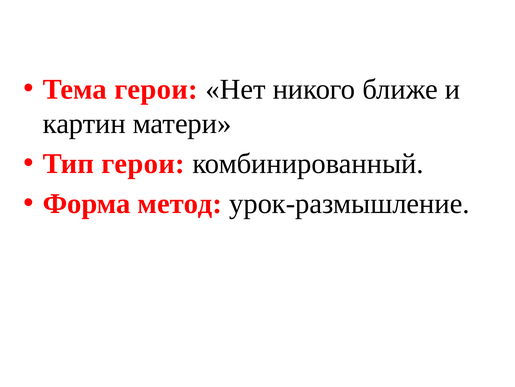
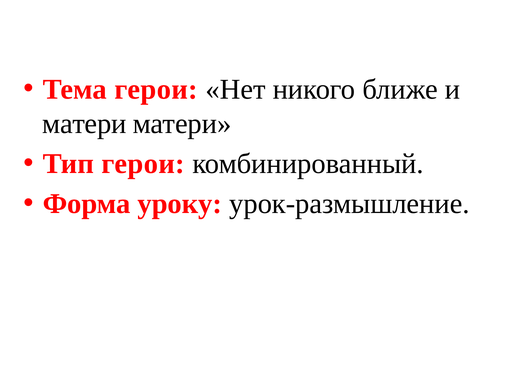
картин at (84, 123): картин -> матери
метод: метод -> уроку
